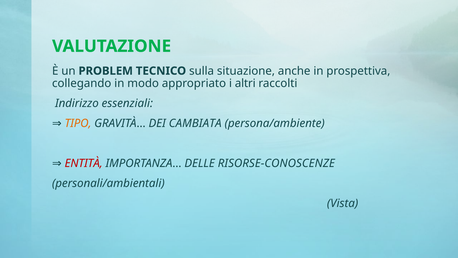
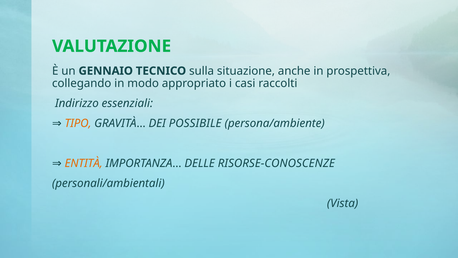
PROBLEM: PROBLEM -> GENNAIO
altri: altri -> casi
CAMBIATA: CAMBIATA -> POSSIBILE
ENTITÀ colour: red -> orange
